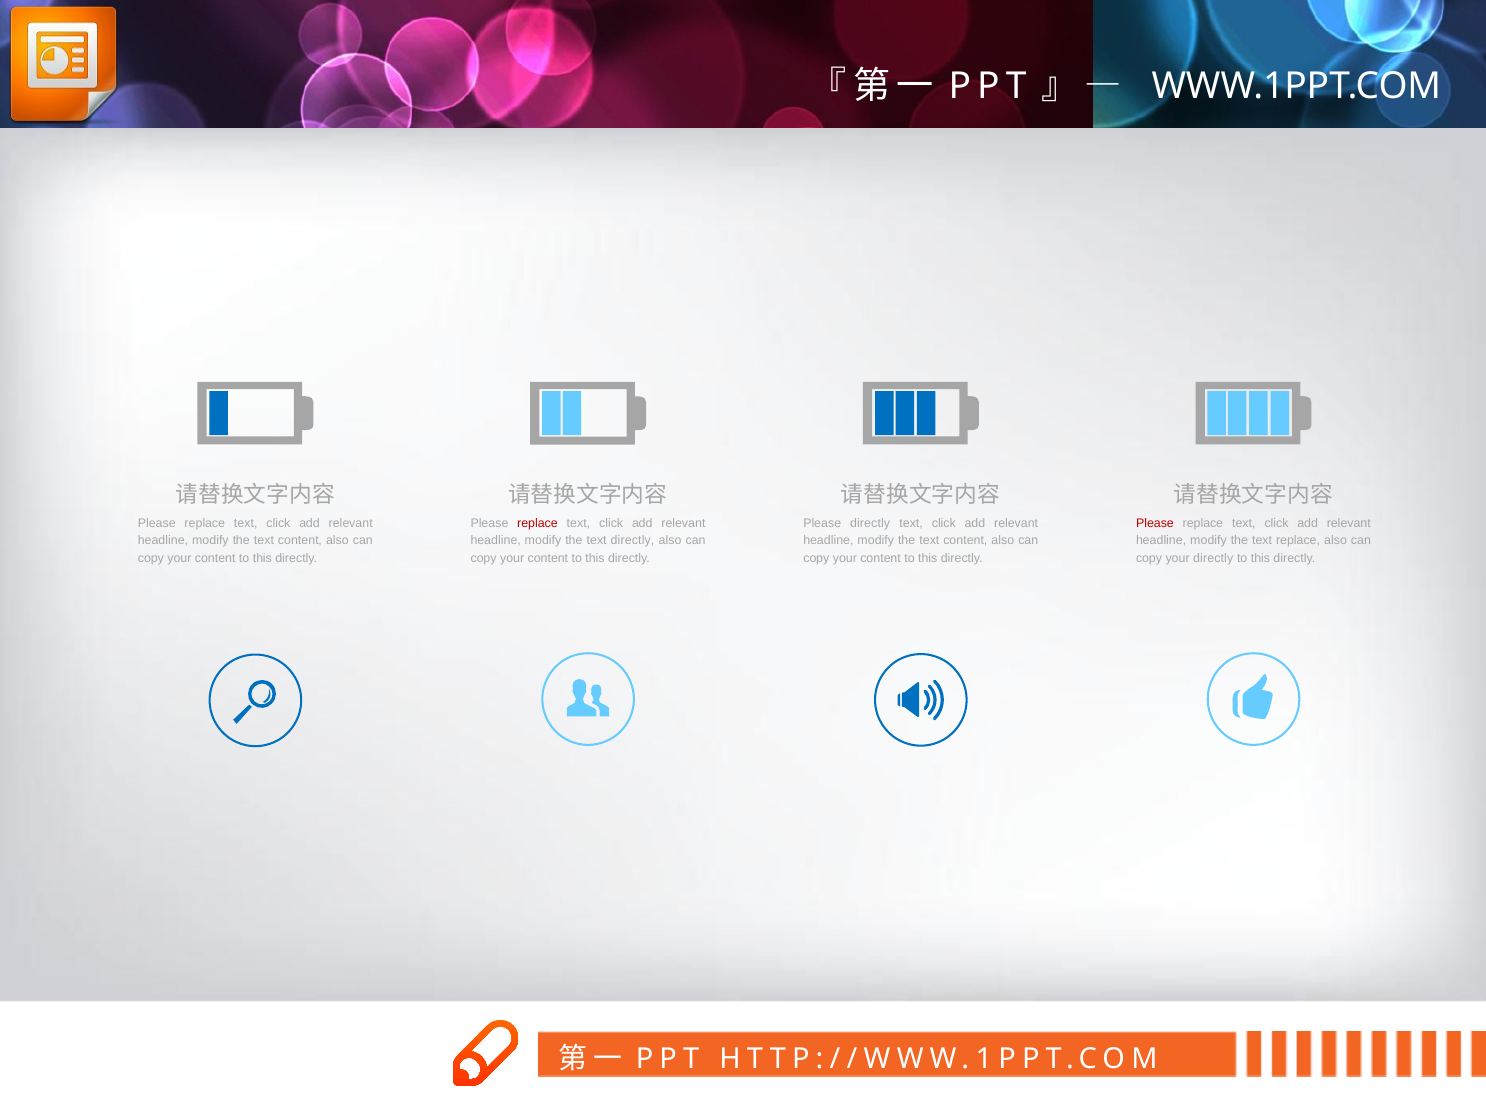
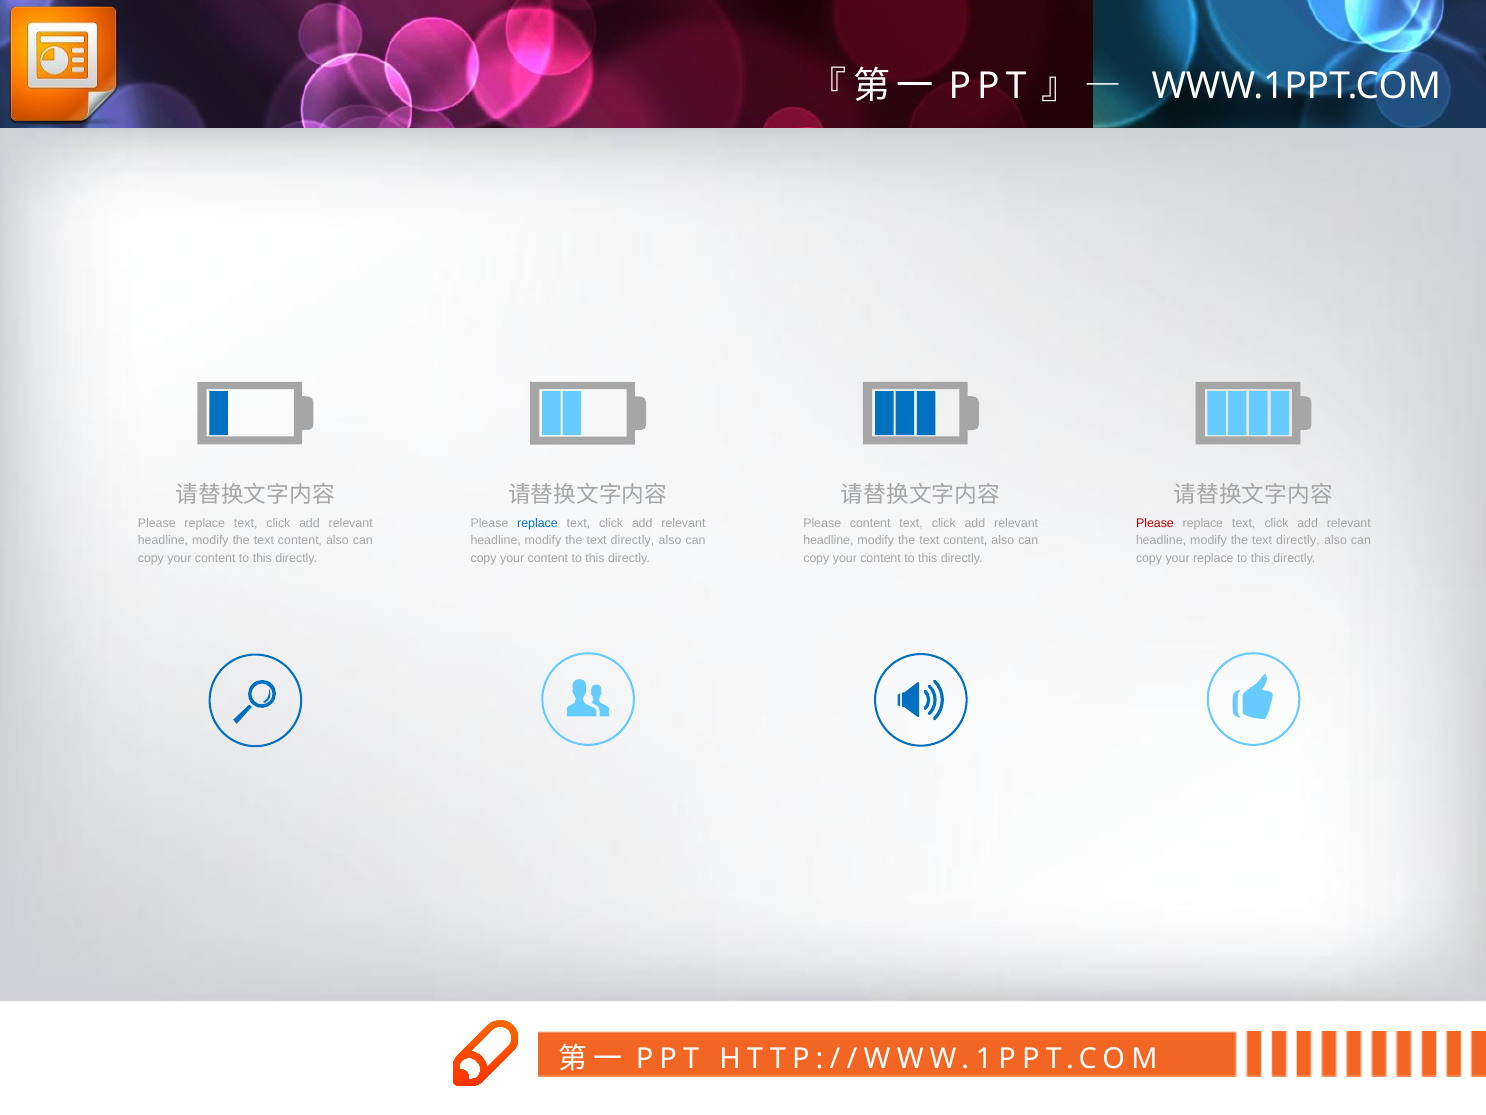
replace at (537, 523) colour: red -> blue
Please directly: directly -> content
replace at (1298, 541): replace -> directly
your directly: directly -> replace
